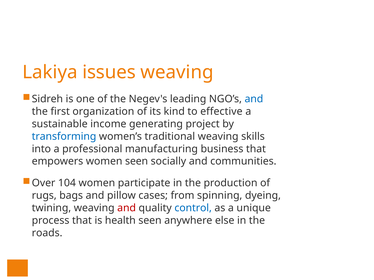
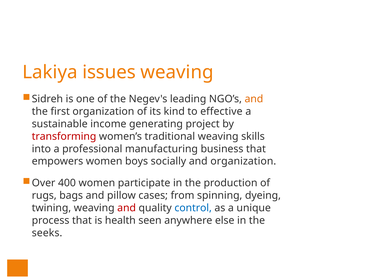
and at (254, 99) colour: blue -> orange
transforming colour: blue -> red
women seen: seen -> boys
and communities: communities -> organization
104: 104 -> 400
roads: roads -> seeks
